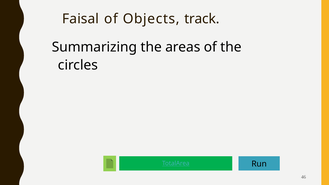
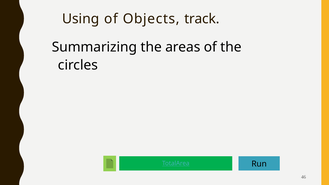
Faisal: Faisal -> Using
